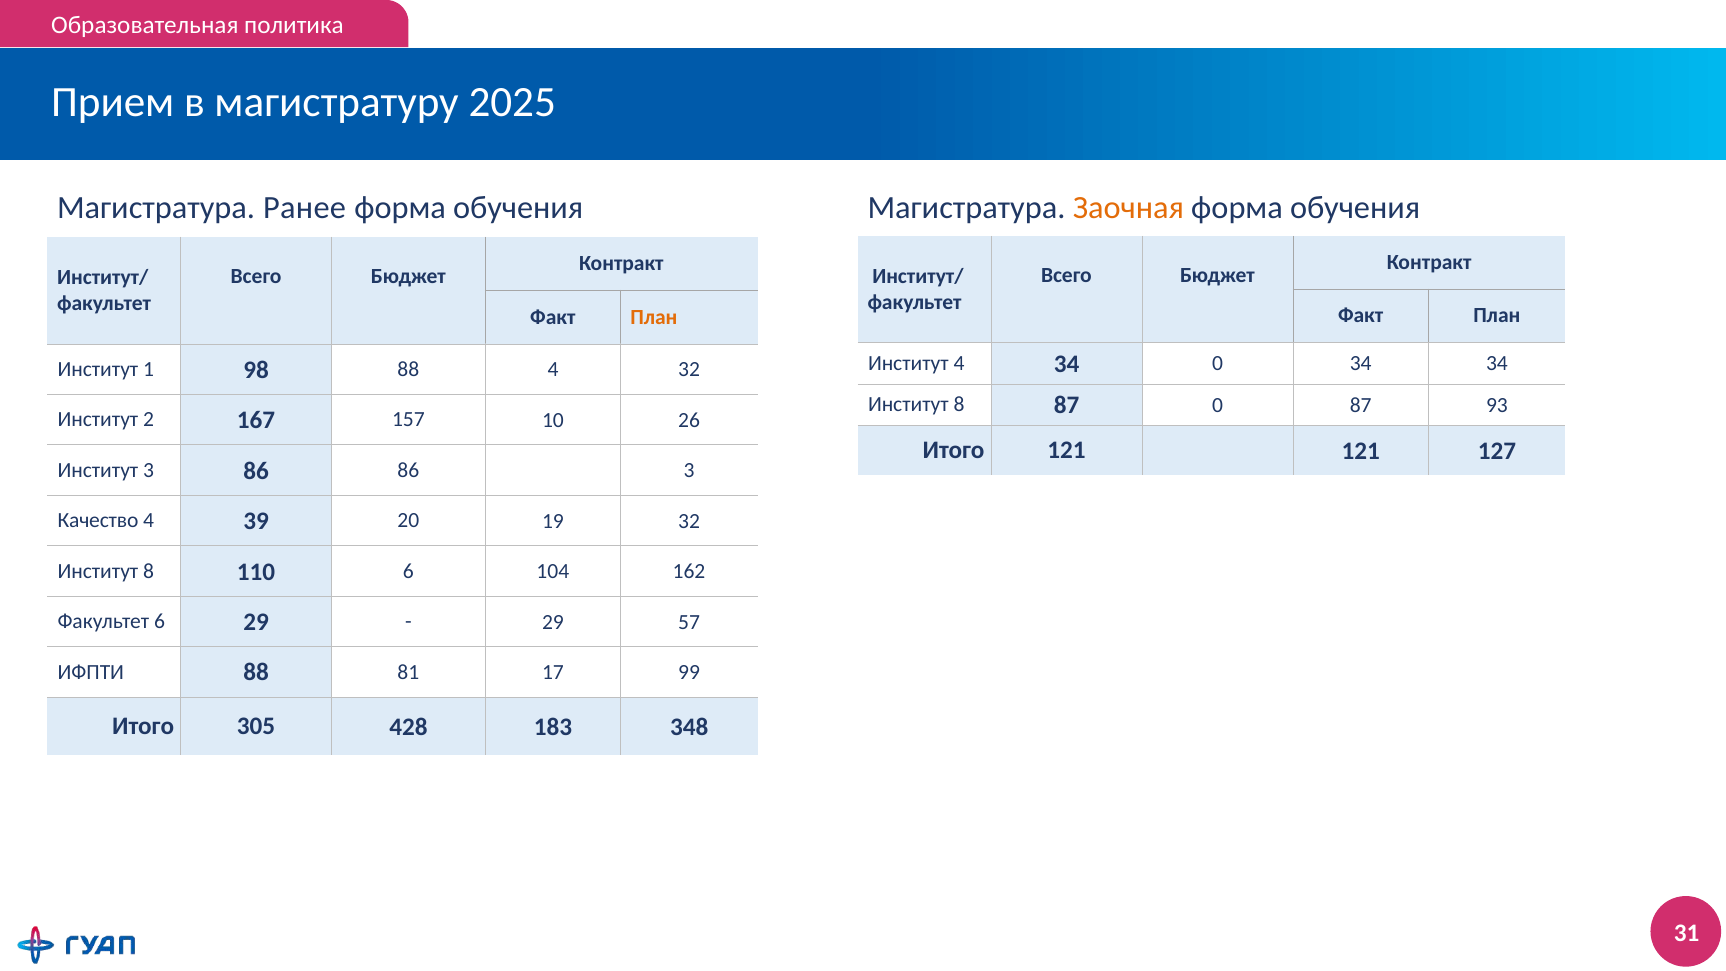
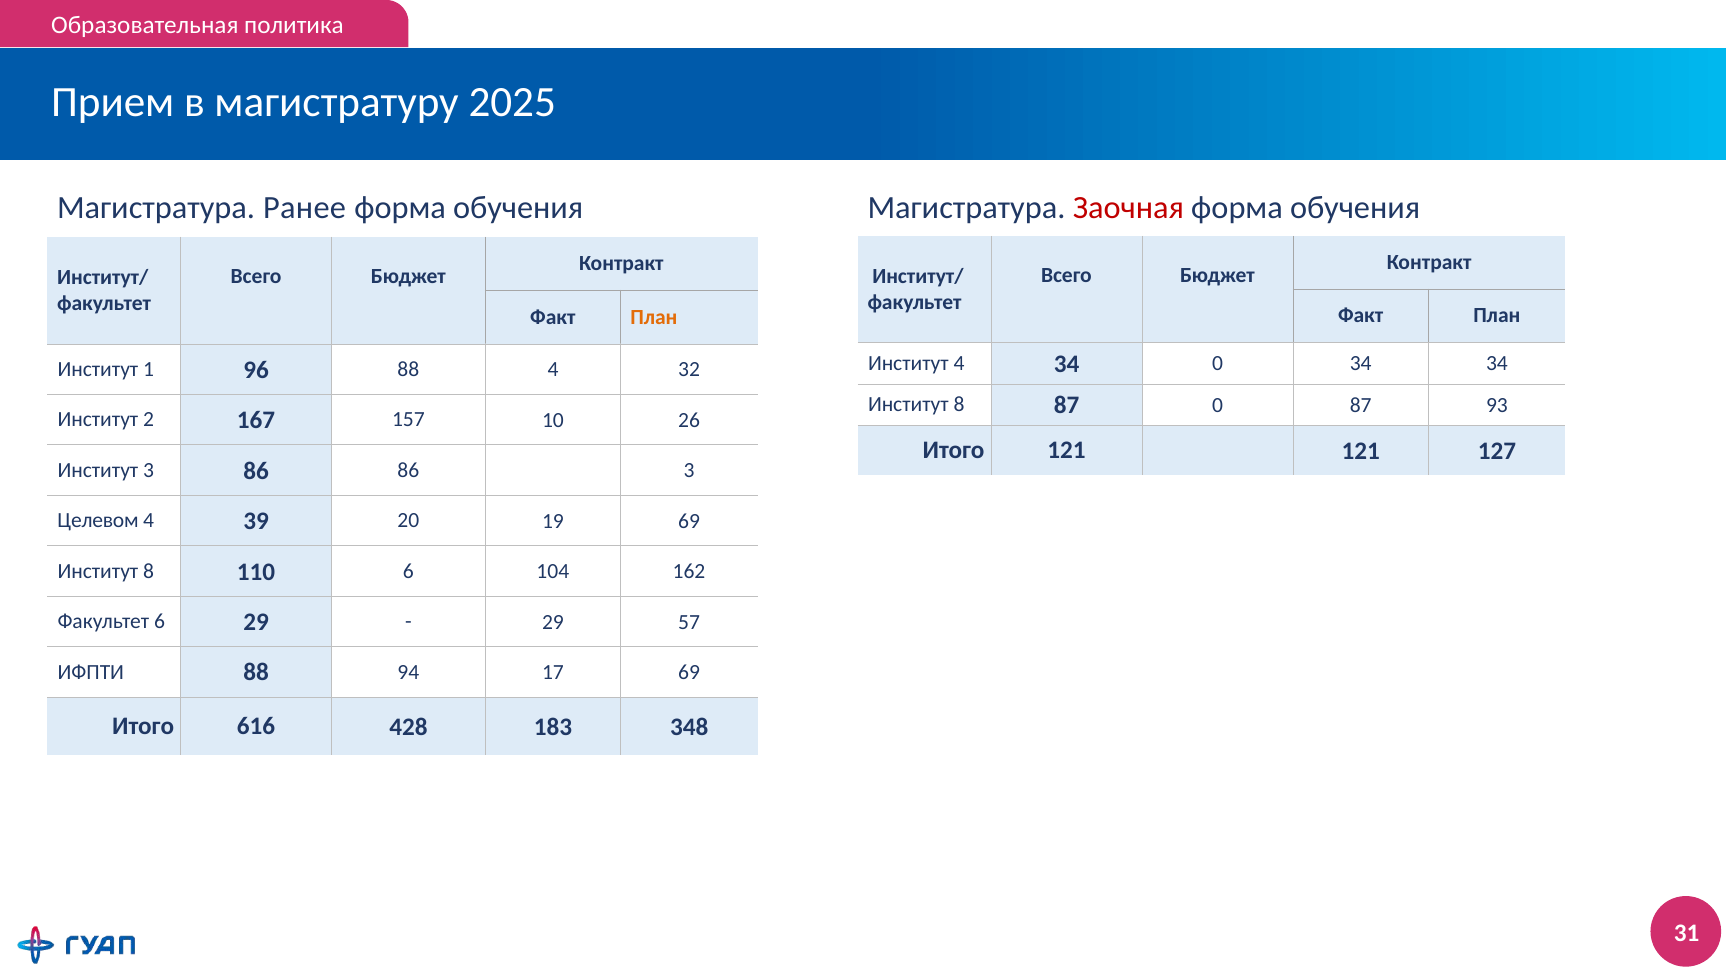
Заочная colour: orange -> red
98: 98 -> 96
Качество: Качество -> Целевом
19 32: 32 -> 69
81: 81 -> 94
17 99: 99 -> 69
305: 305 -> 616
